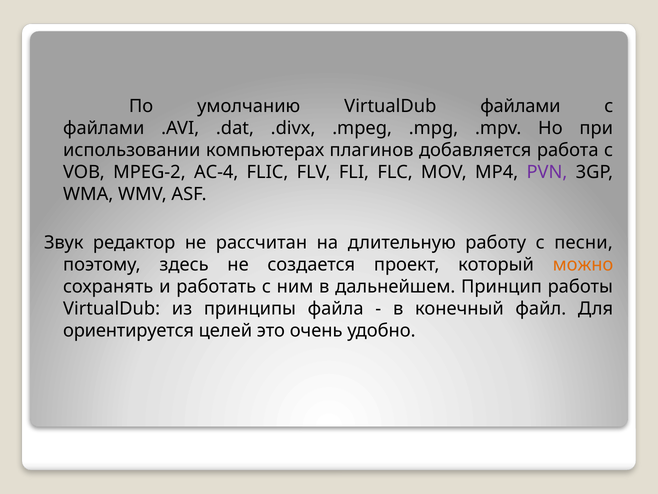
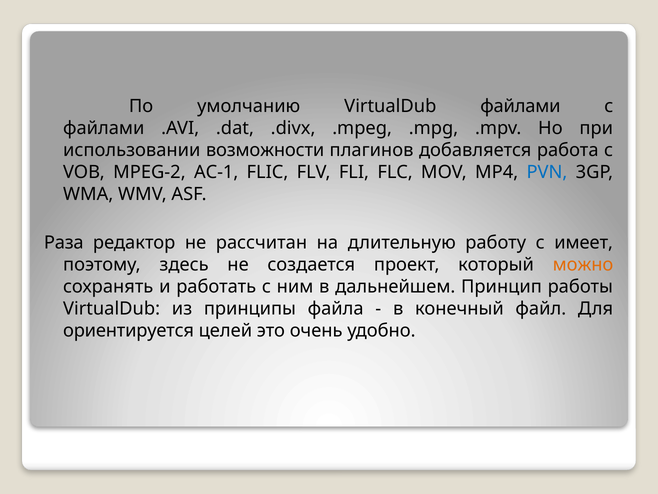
компьютерах: компьютерах -> возможности
AC-4: AC-4 -> AC-1
PVN colour: purple -> blue
Звук: Звук -> Раза
песни: песни -> имеет
